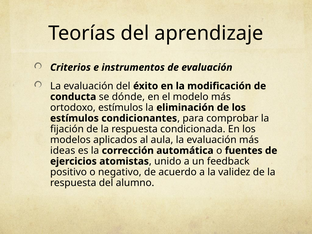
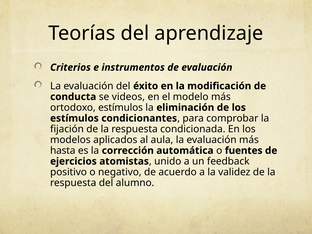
dónde: dónde -> videos
ideas: ideas -> hasta
